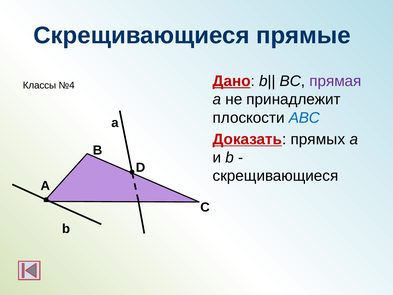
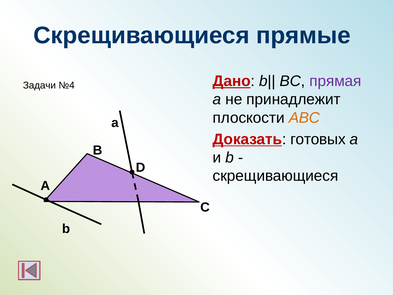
Классы: Классы -> Задачи
АВС colour: blue -> orange
прямых: прямых -> готовых
